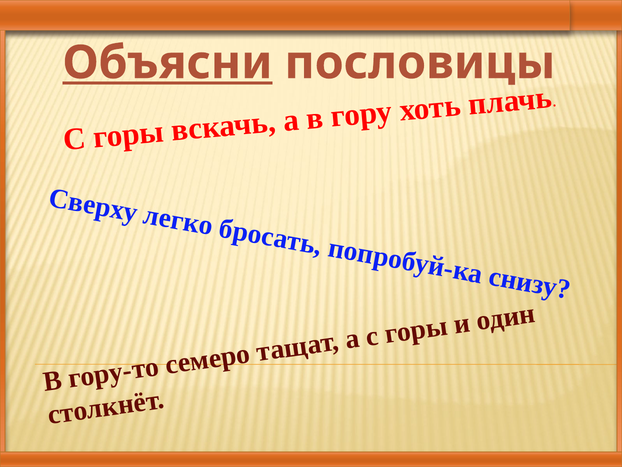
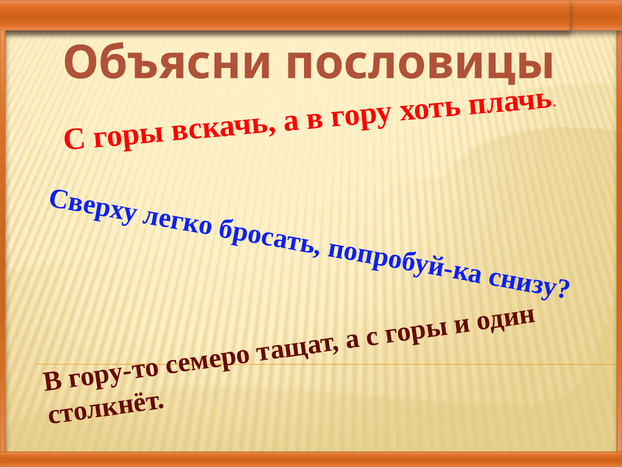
Объясни underline: present -> none
